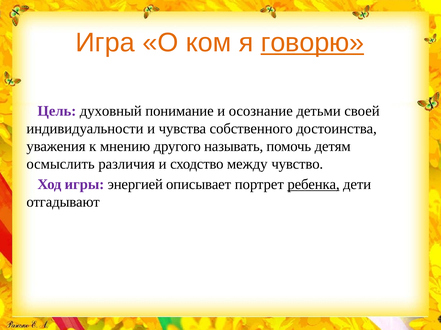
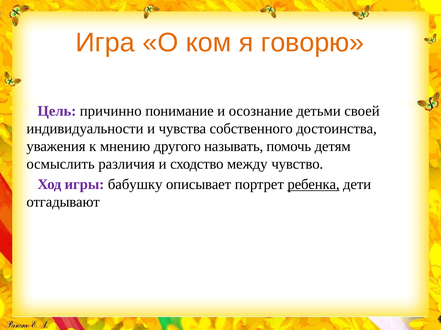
говорю underline: present -> none
духовный: духовный -> причинно
энергией: энергией -> бабушку
